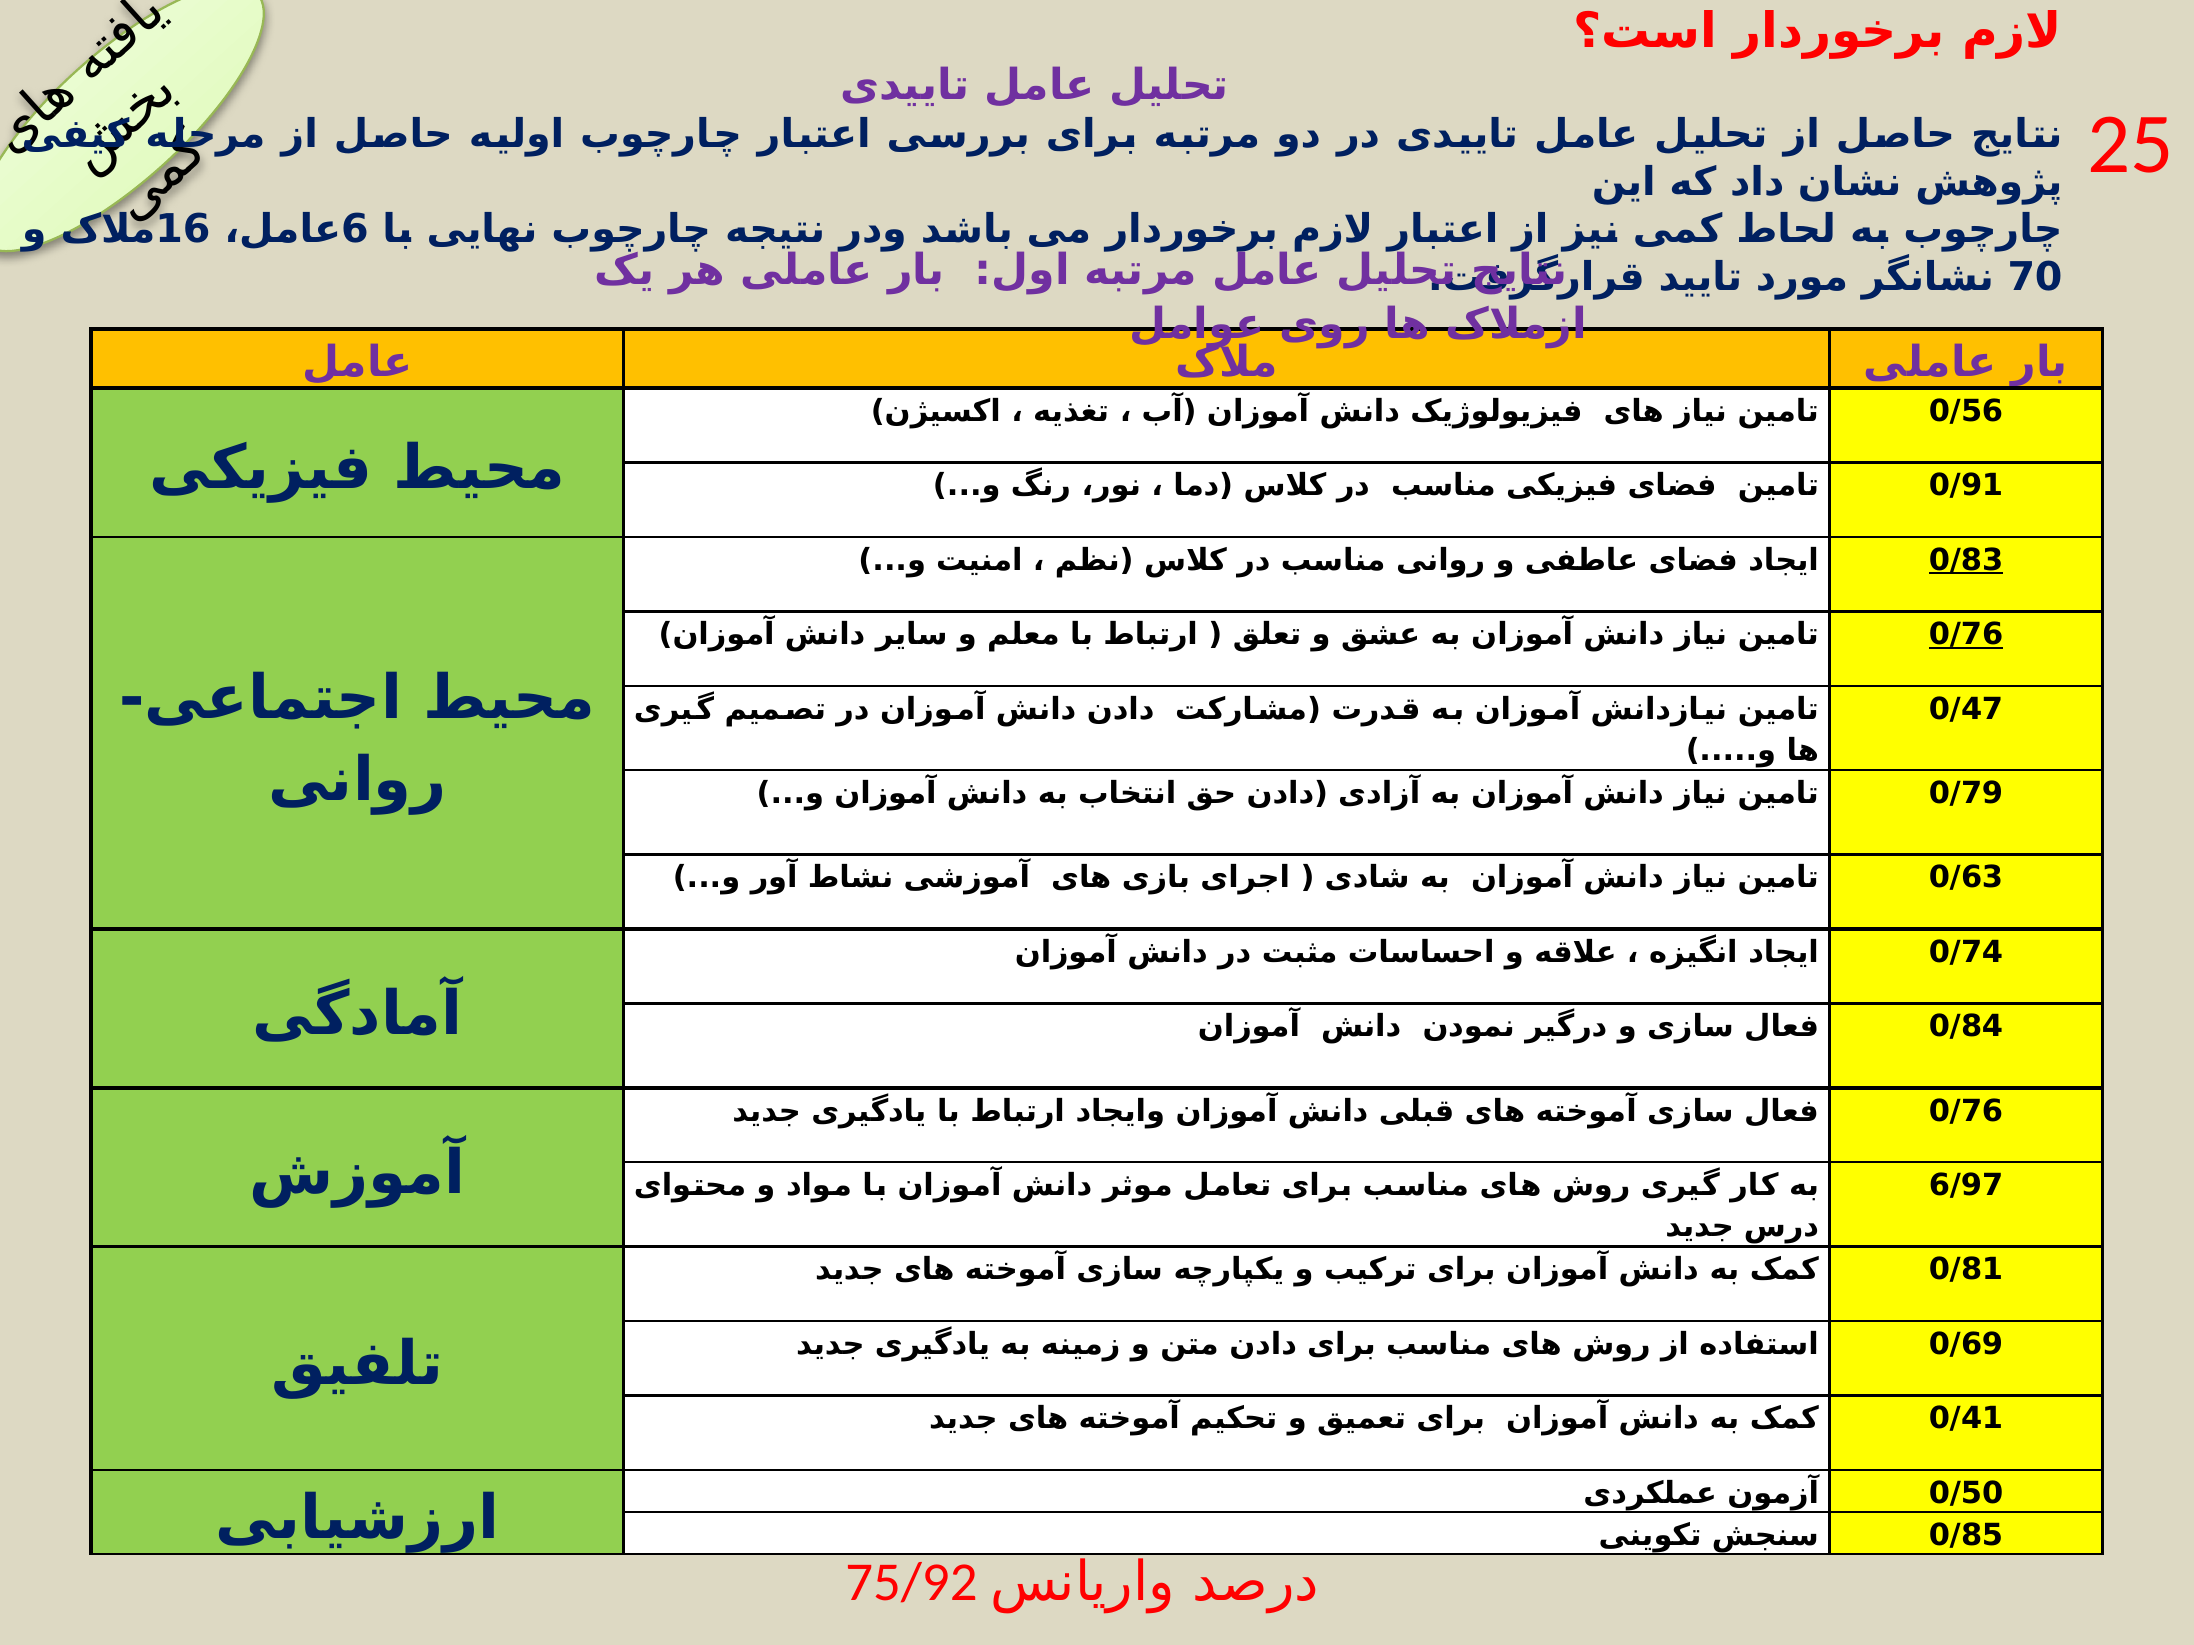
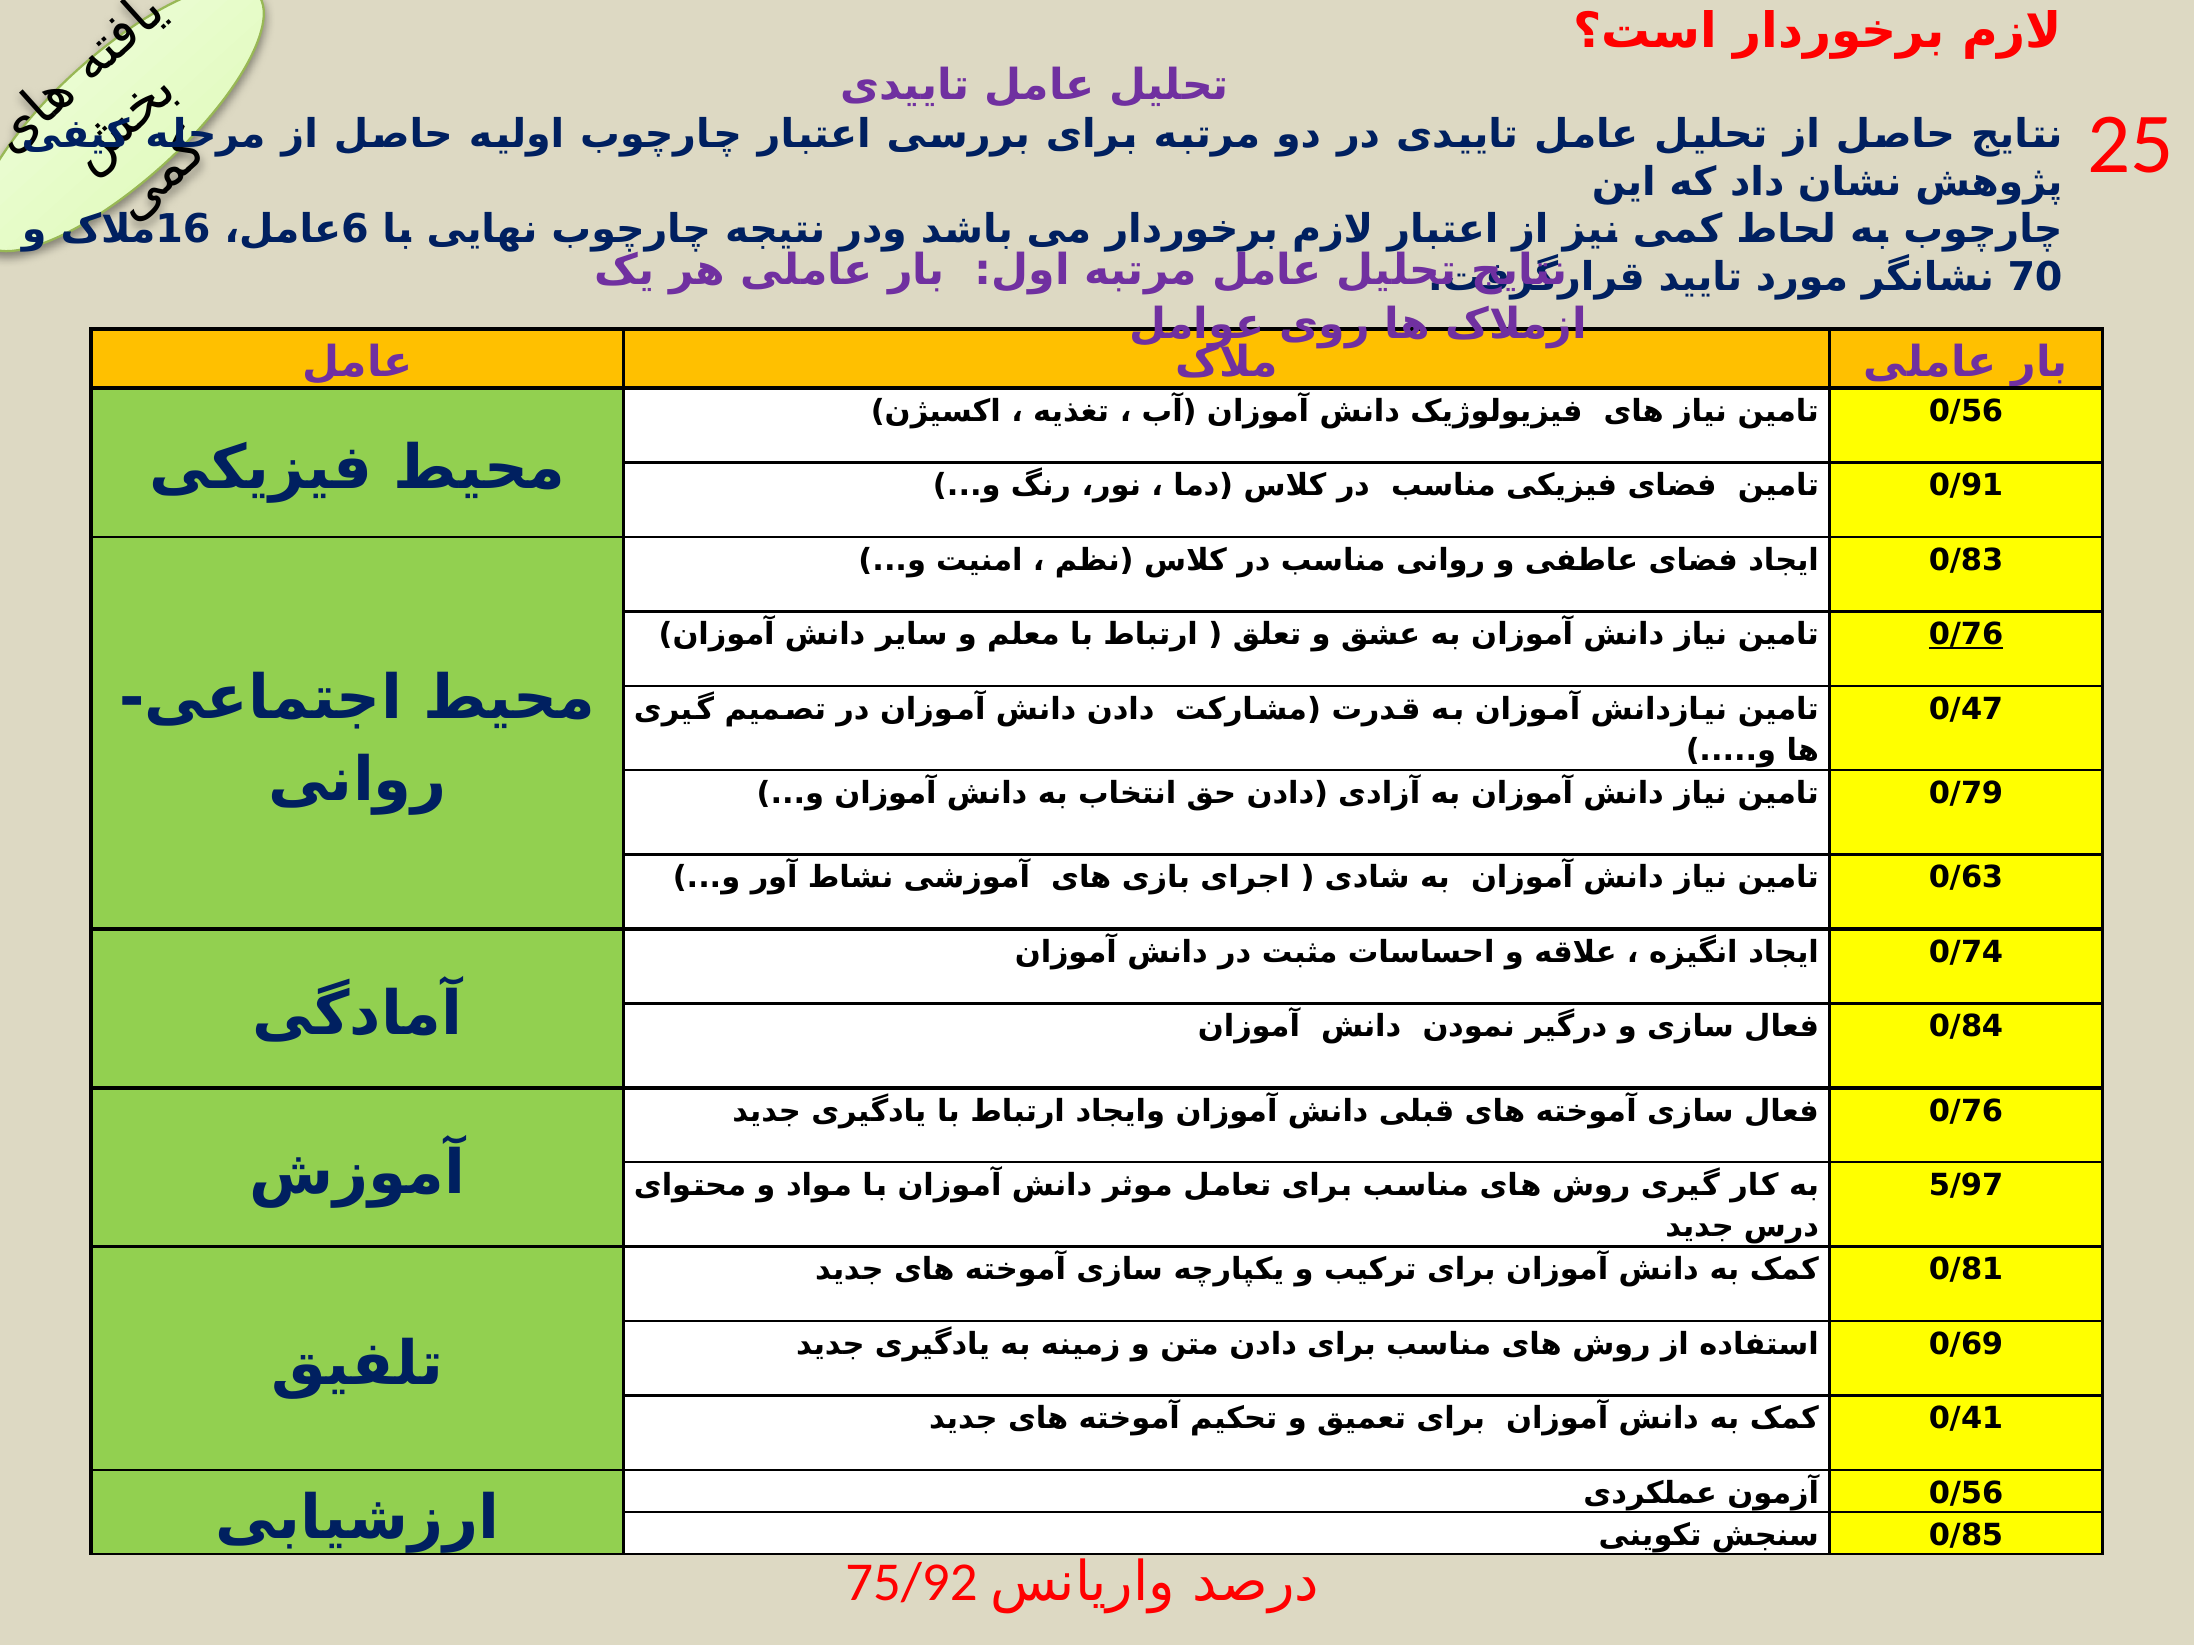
0/83 underline: present -> none
6/97: 6/97 -> 5/97
0/50 at (1966, 1494): 0/50 -> 0/56
